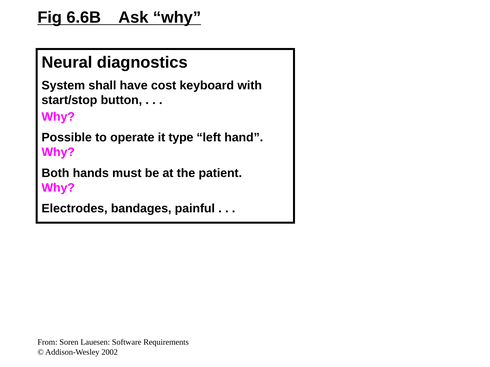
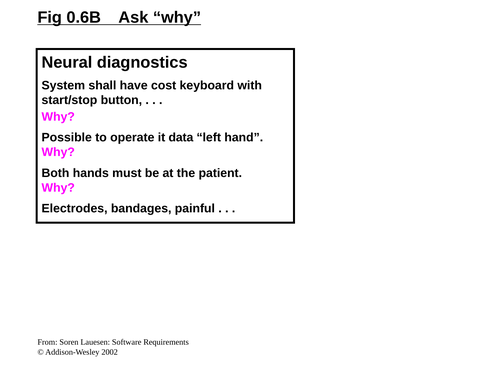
6.6B: 6.6B -> 0.6B
type: type -> data
